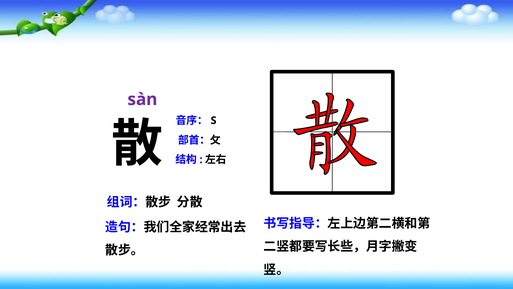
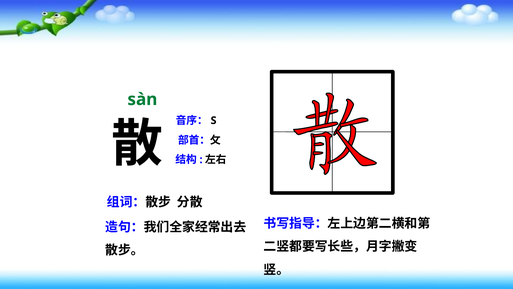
sàn colour: purple -> green
